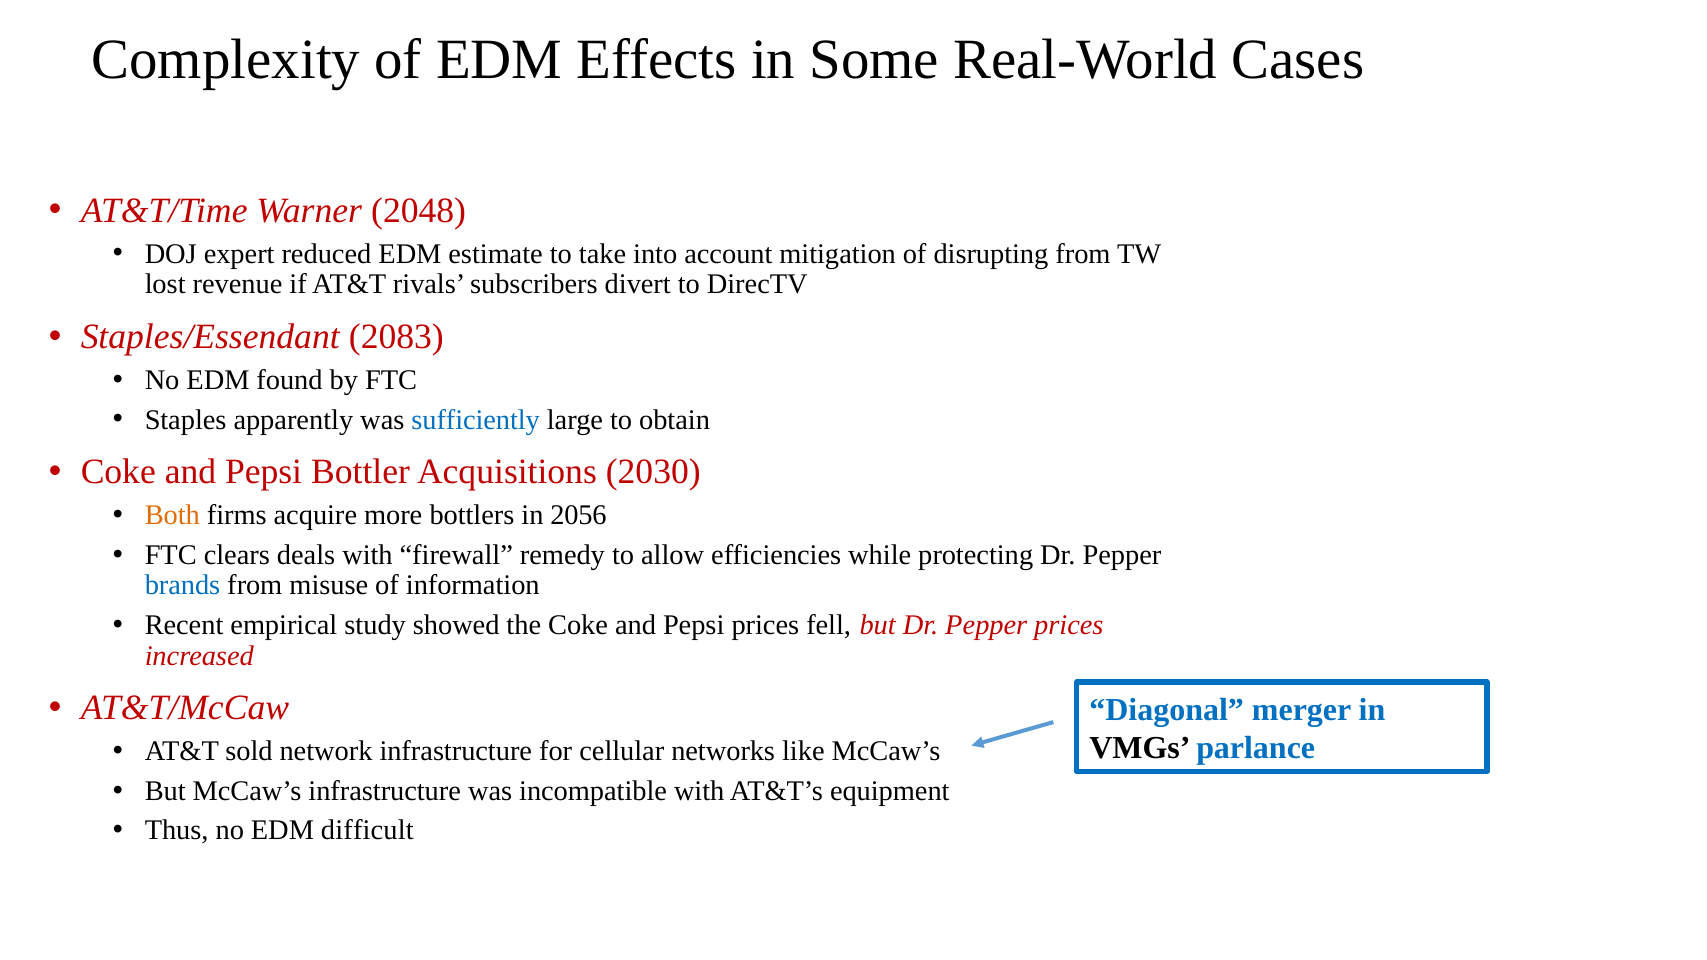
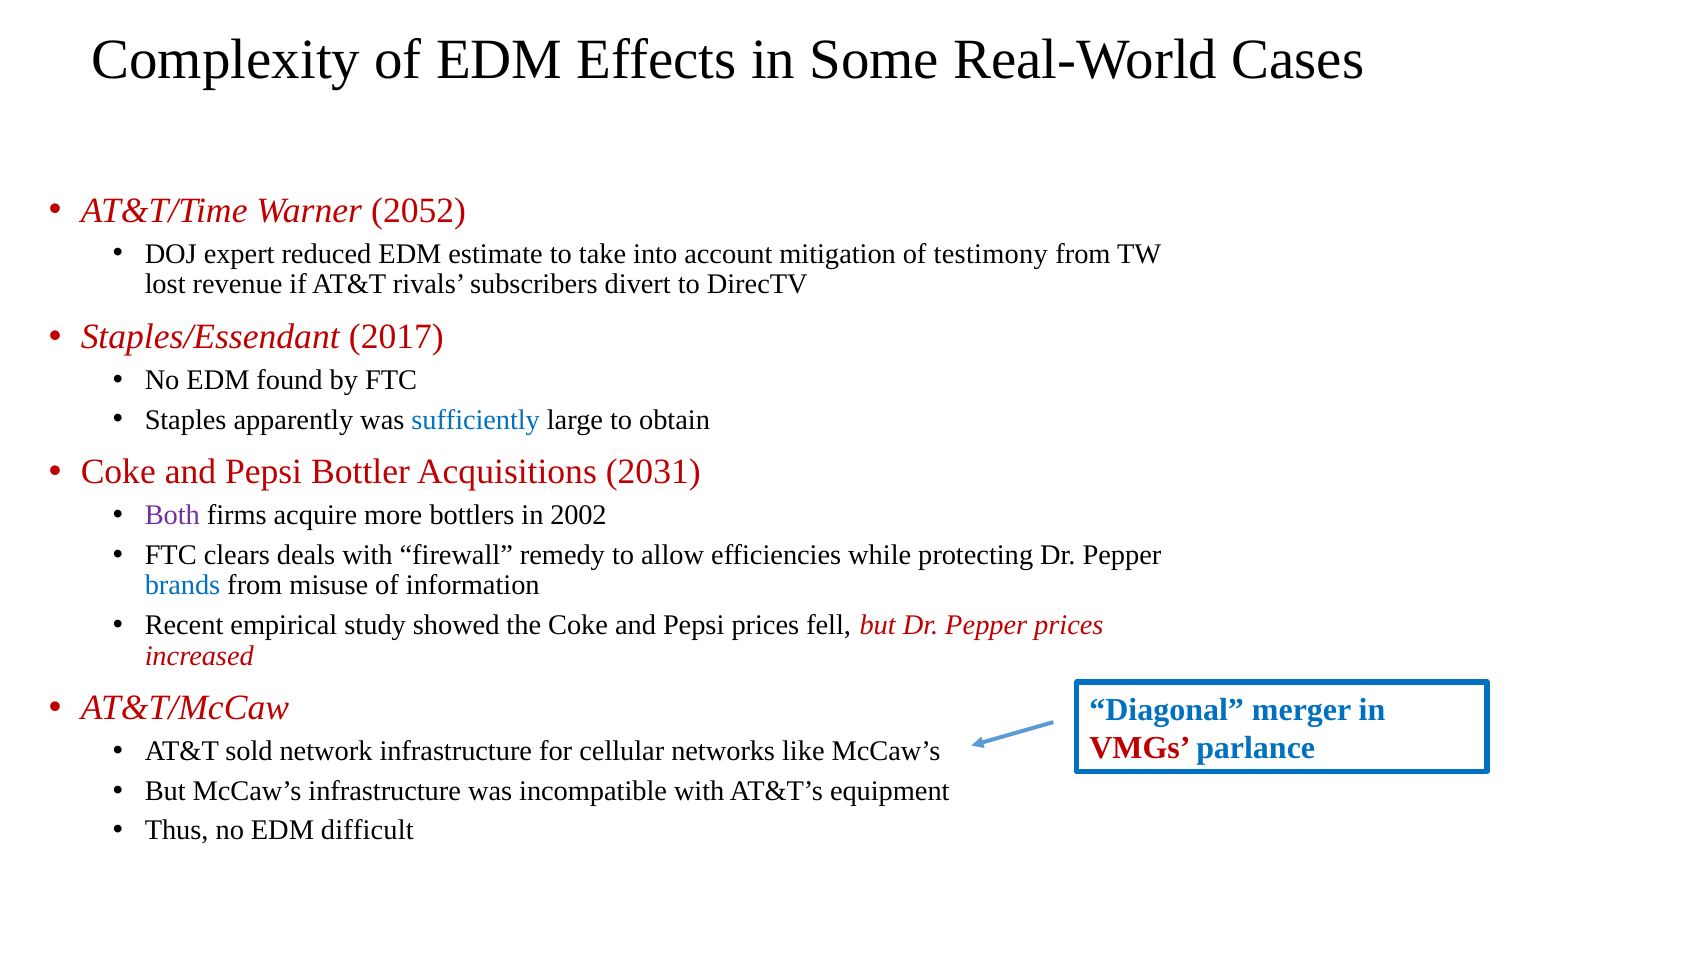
2048: 2048 -> 2052
disrupting: disrupting -> testimony
2083: 2083 -> 2017
2030: 2030 -> 2031
Both colour: orange -> purple
2056: 2056 -> 2002
VMGs colour: black -> red
